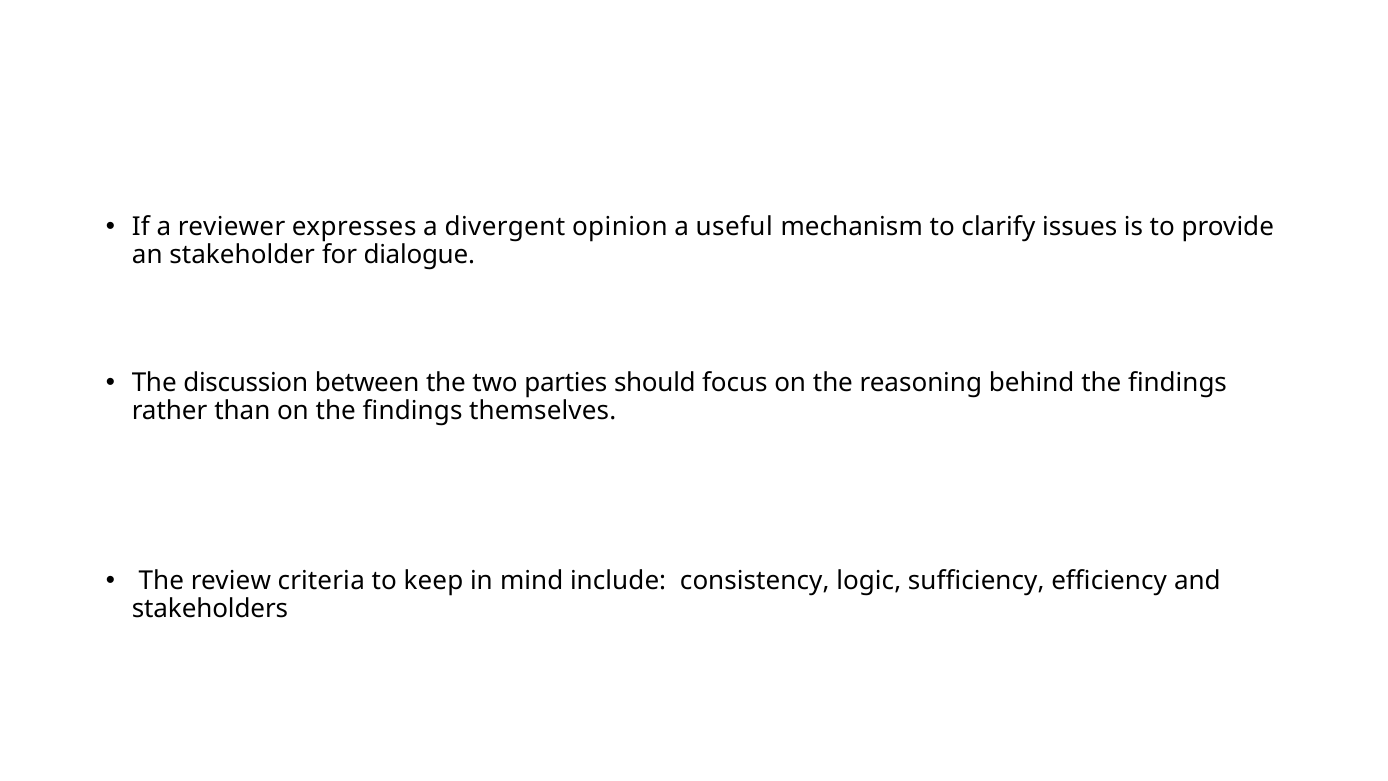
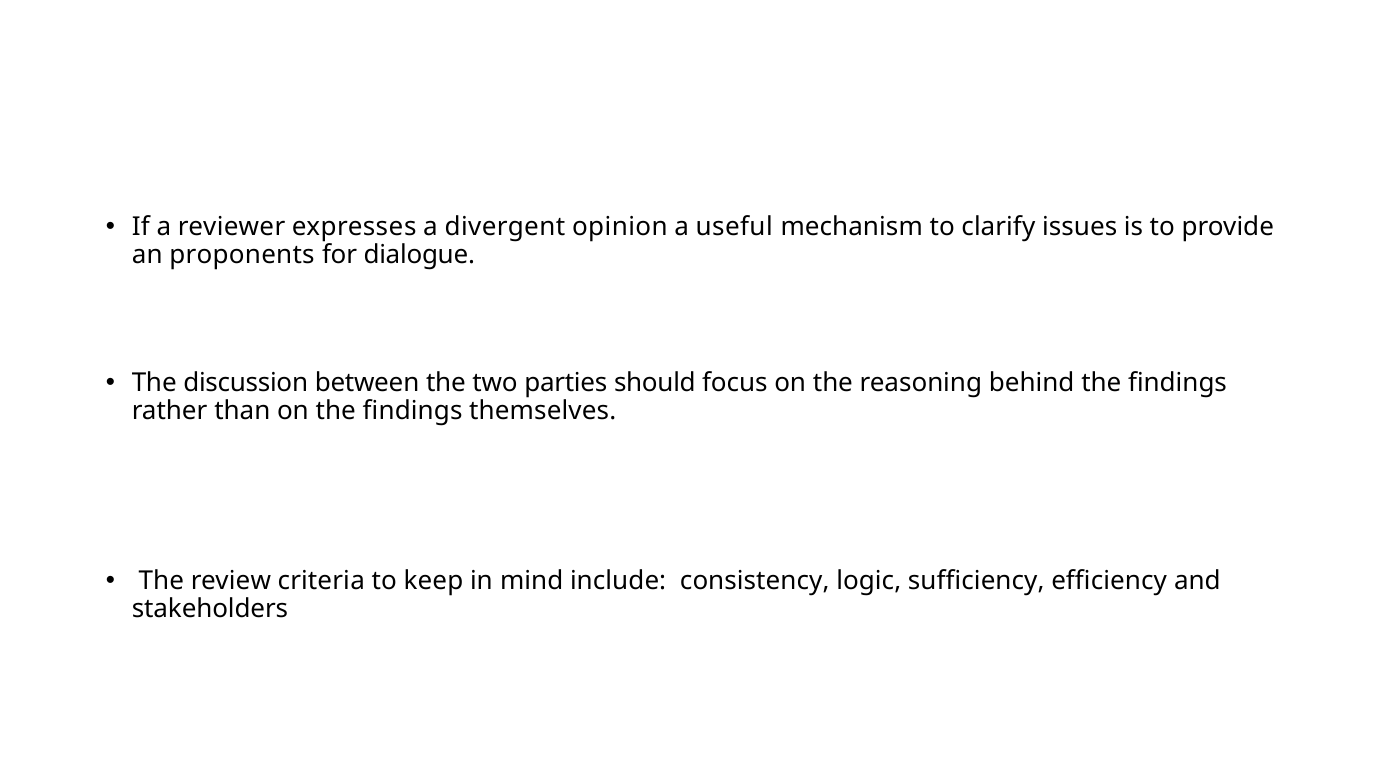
stakeholder: stakeholder -> proponents
